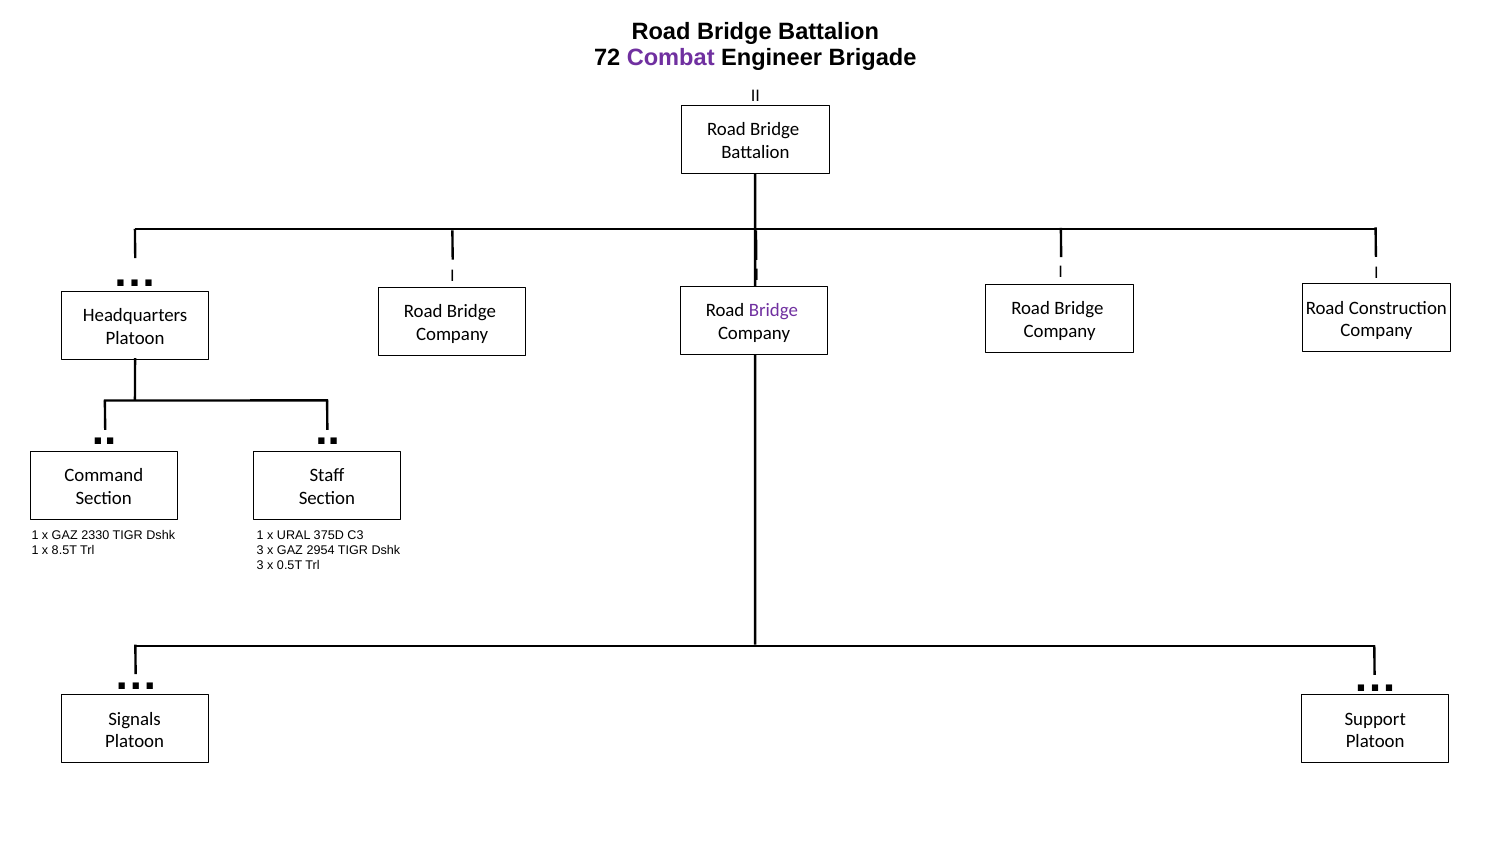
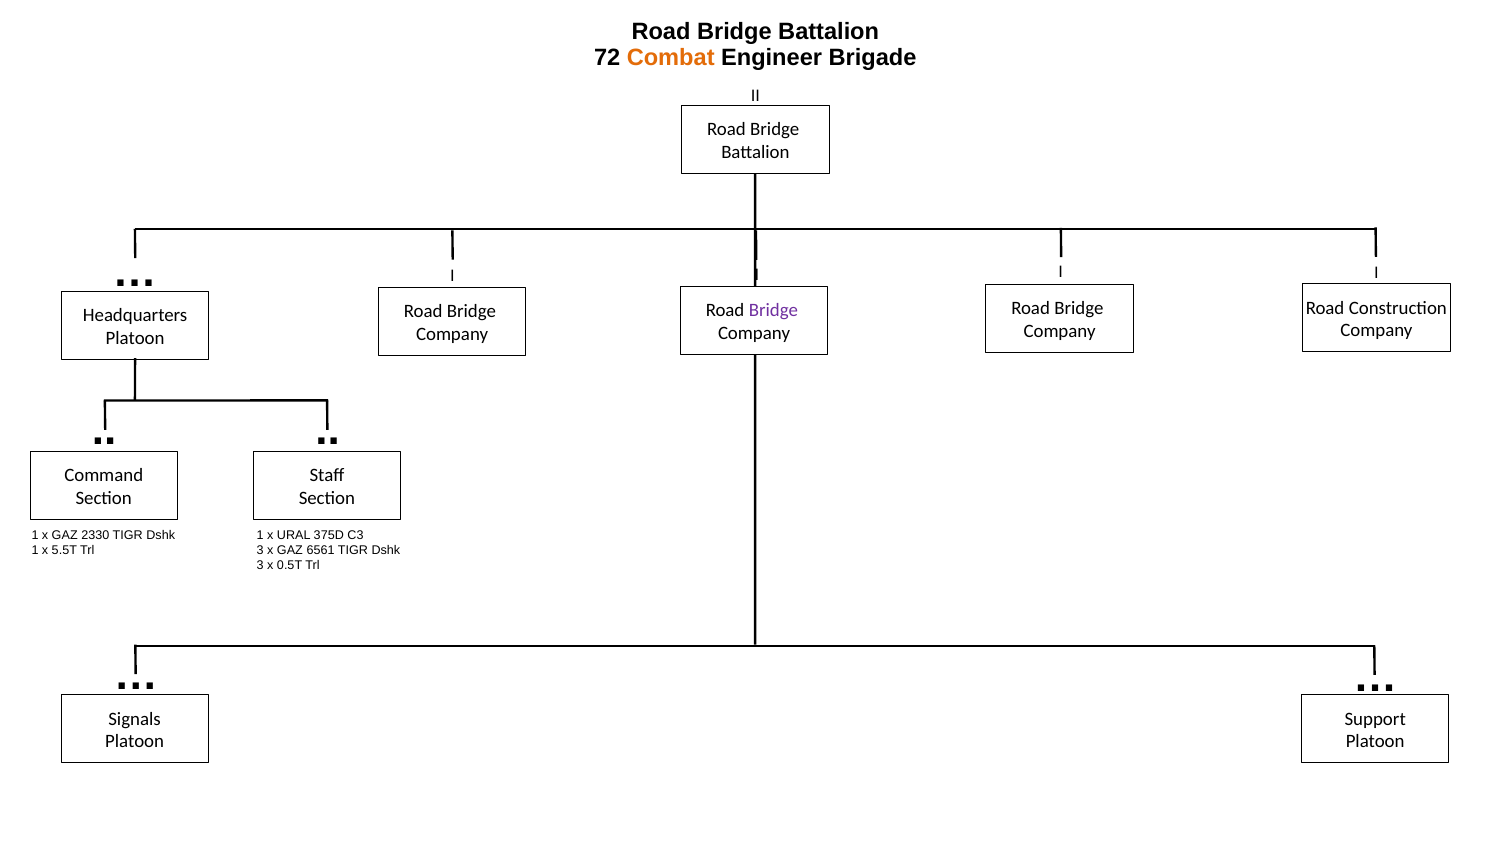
Combat colour: purple -> orange
8.5T: 8.5T -> 5.5T
2954: 2954 -> 6561
